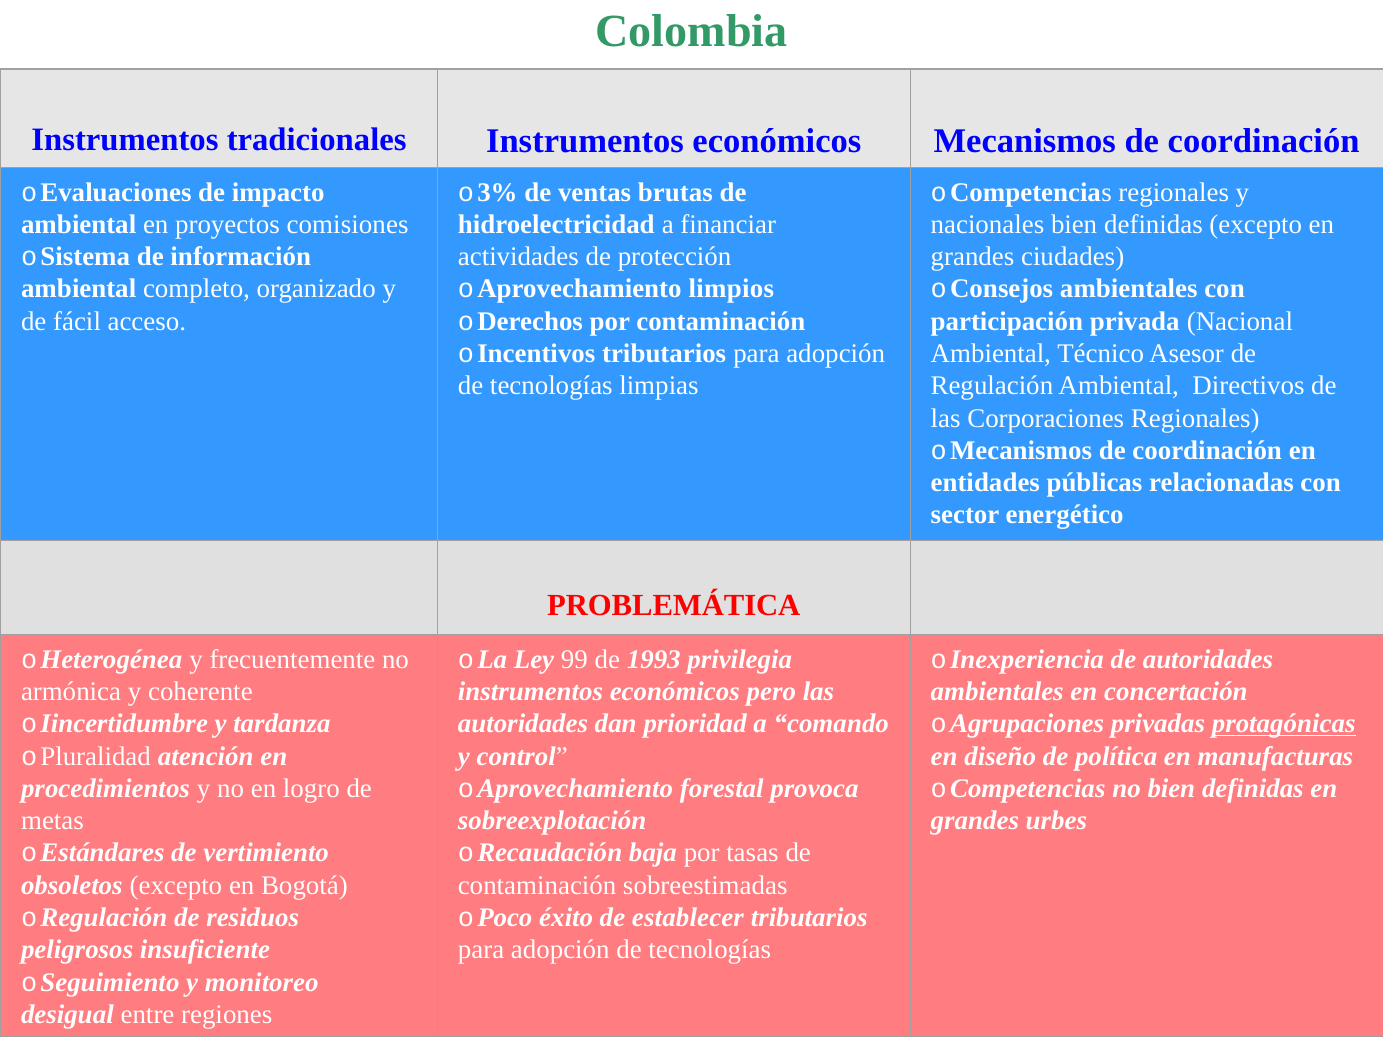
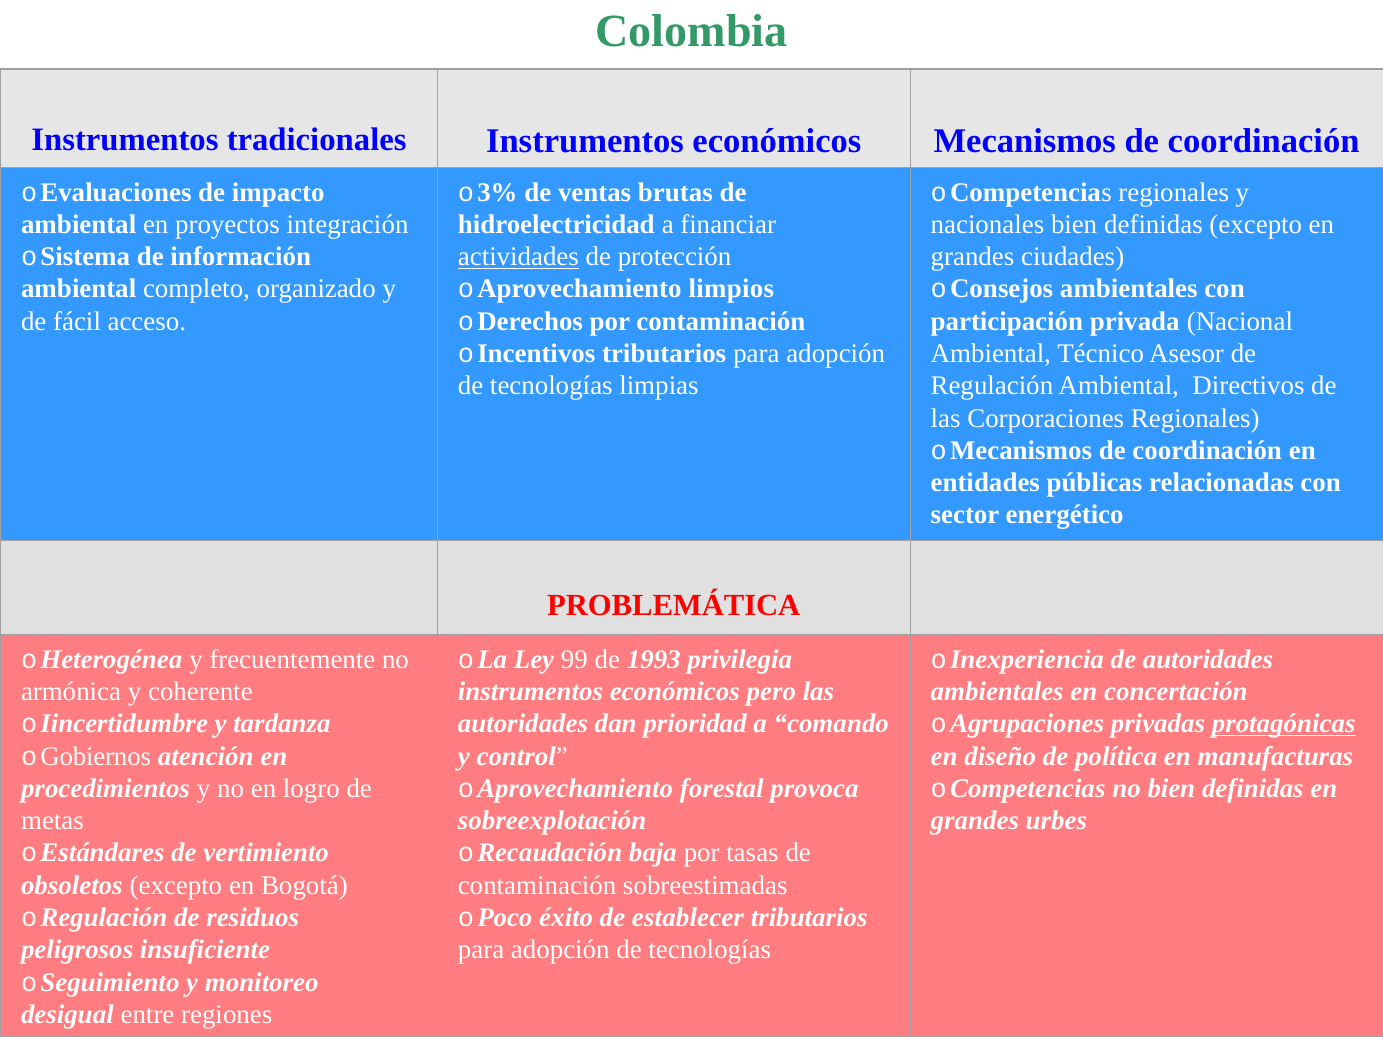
comisiones: comisiones -> integración
actividades underline: none -> present
Pluralidad: Pluralidad -> Gobiernos
